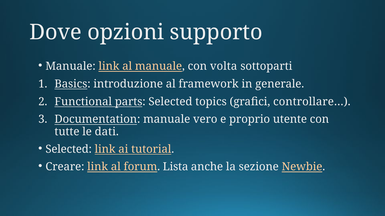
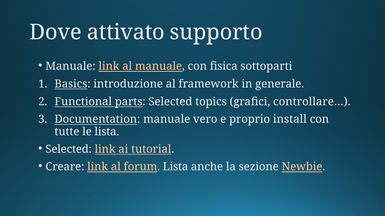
opzioni: opzioni -> attivato
volta: volta -> fisica
utente: utente -> install
le dati: dati -> lista
